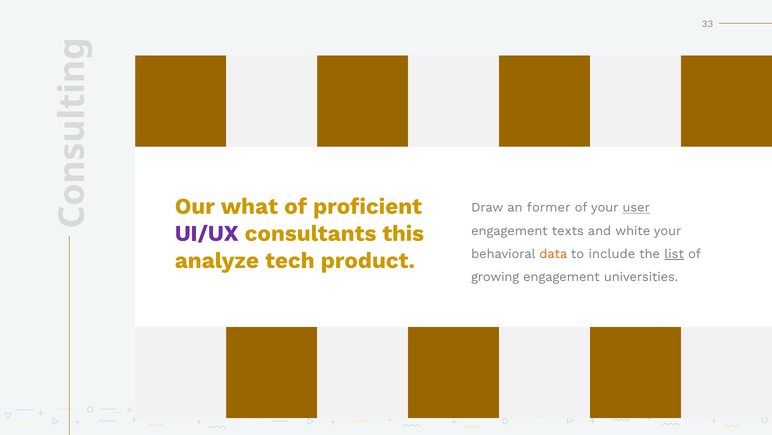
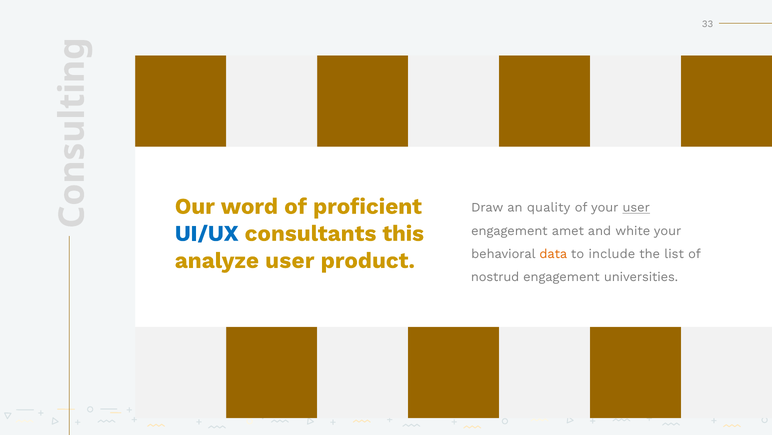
what: what -> word
former: former -> quality
UI/UX colour: purple -> blue
texts: texts -> amet
list underline: present -> none
analyze tech: tech -> user
growing: growing -> nostrud
